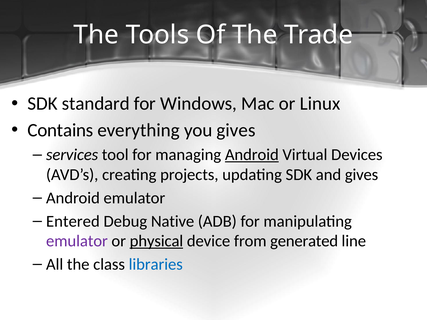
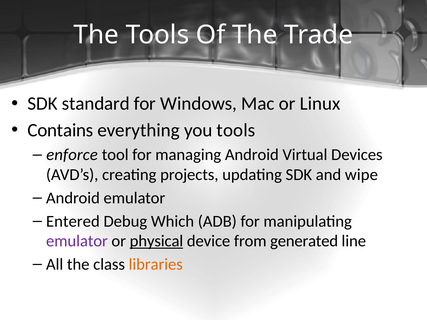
you gives: gives -> tools
services: services -> enforce
Android at (252, 155) underline: present -> none
and gives: gives -> wipe
Native: Native -> Which
libraries colour: blue -> orange
